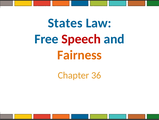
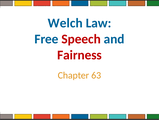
States: States -> Welch
Fairness colour: orange -> red
36: 36 -> 63
